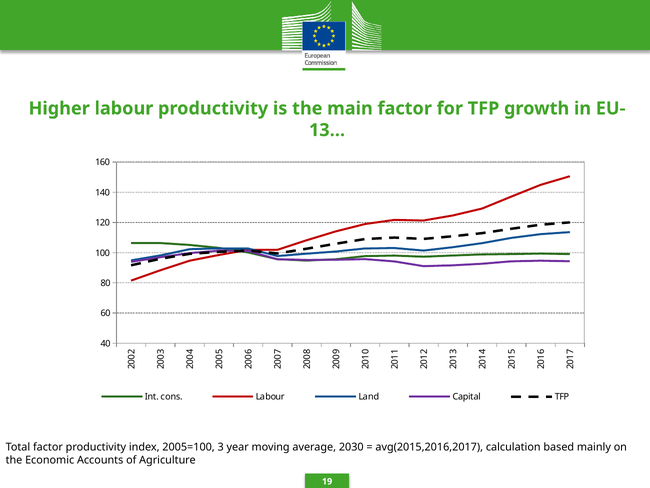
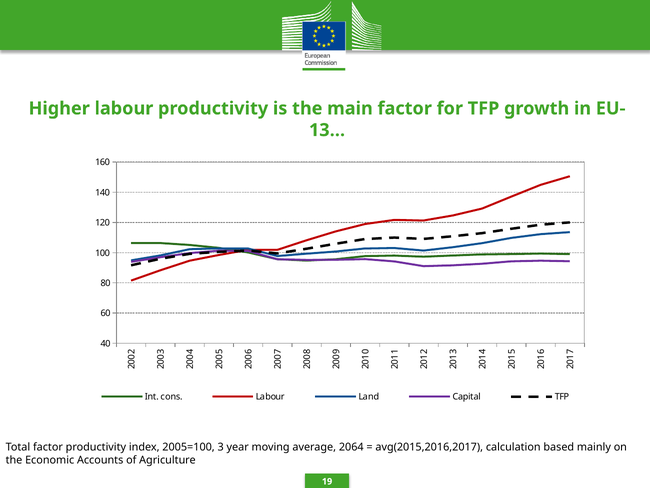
2030: 2030 -> 2064
